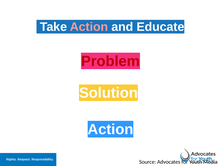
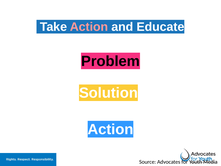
Problem colour: red -> black
